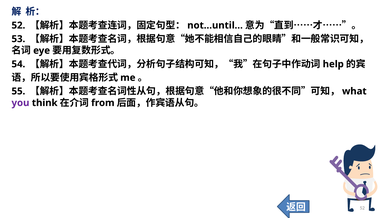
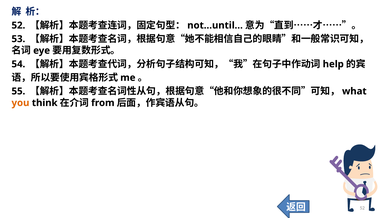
you colour: purple -> orange
